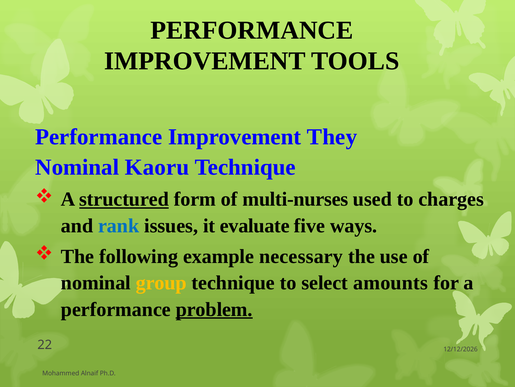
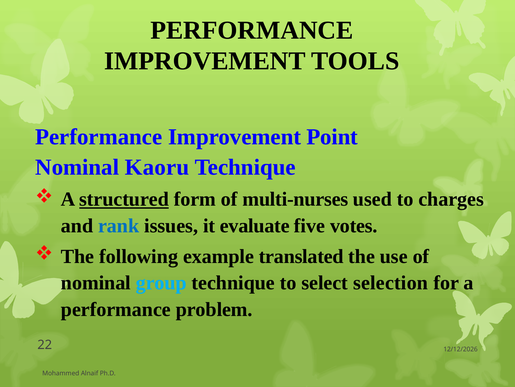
They: They -> Point
ways: ways -> votes
necessary: necessary -> translated
group colour: yellow -> light blue
amounts: amounts -> selection
problem underline: present -> none
